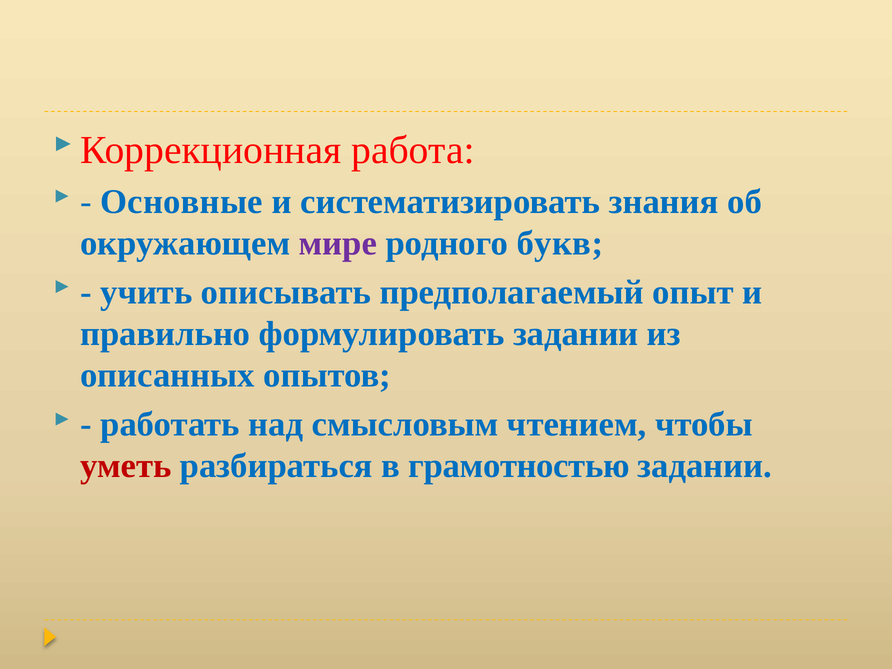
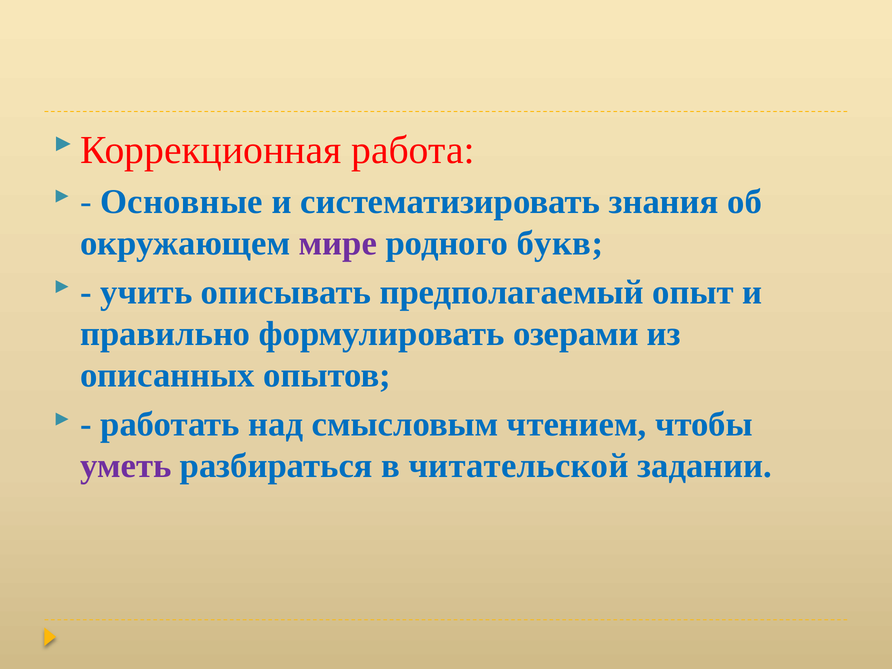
формулировать задании: задании -> озерами
уметь colour: red -> purple
грамотностью: грамотностью -> читательской
